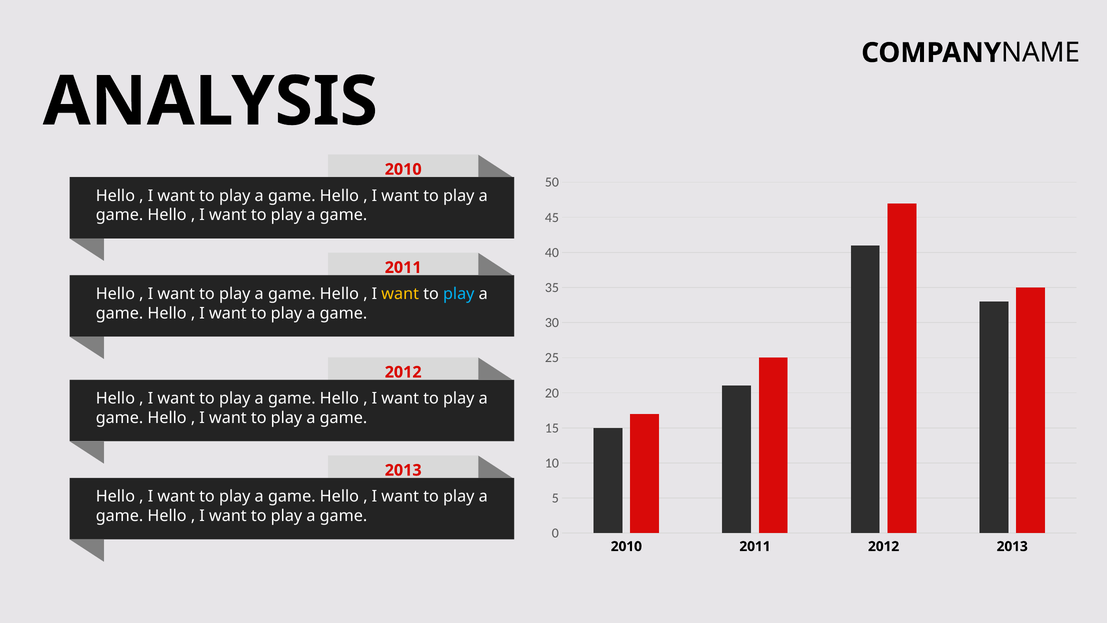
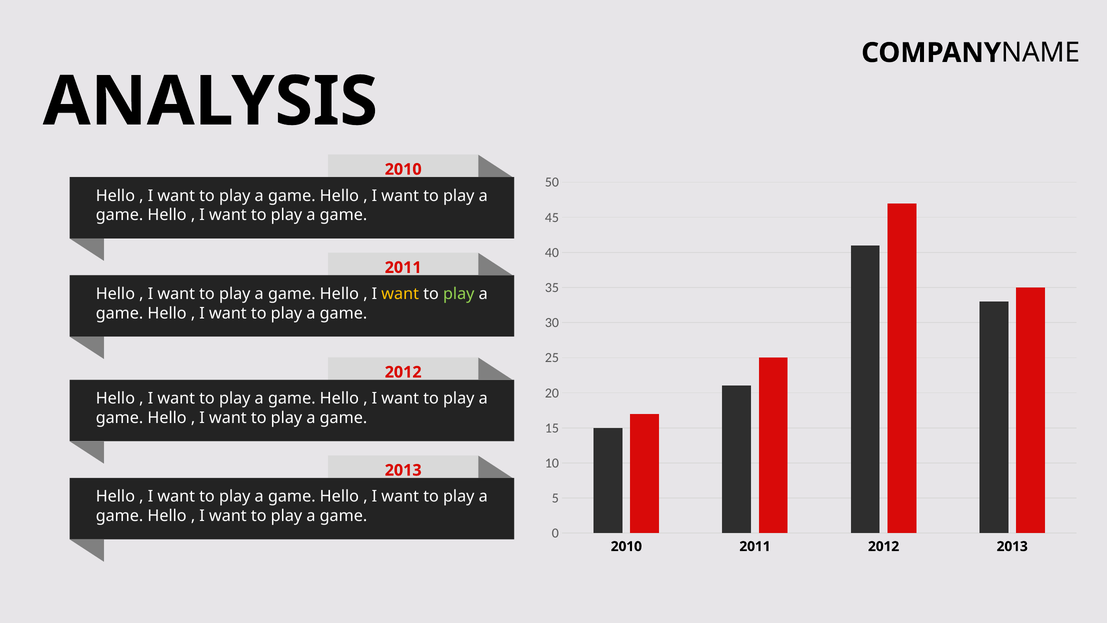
play at (459, 294) colour: light blue -> light green
